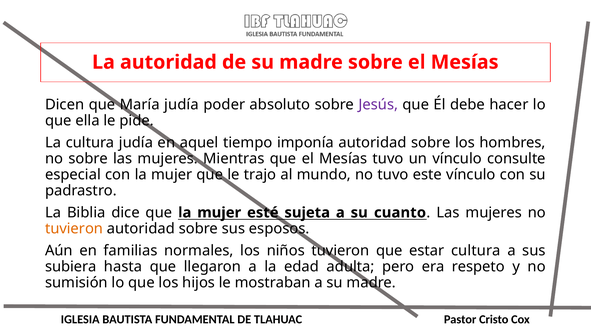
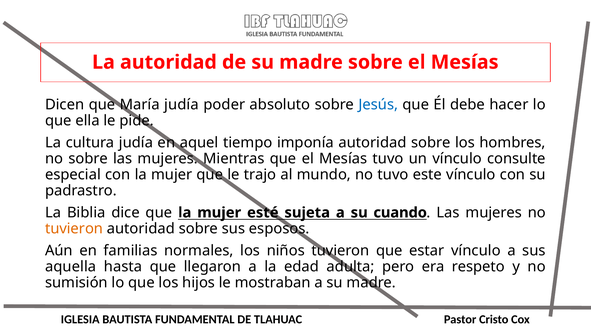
Jesús colour: purple -> blue
cuanto: cuanto -> cuando
estar cultura: cultura -> vínculo
subiera: subiera -> aquella
